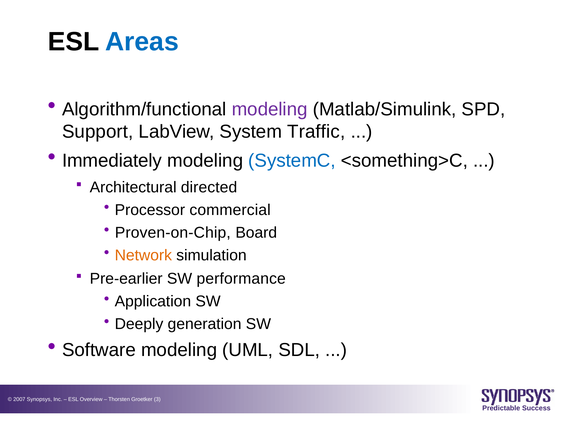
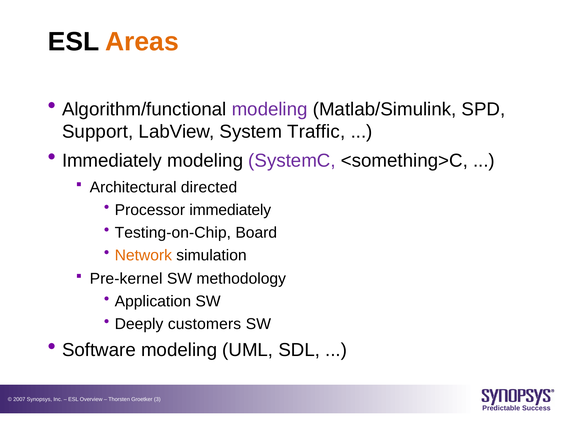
Areas colour: blue -> orange
SystemC colour: blue -> purple
Processor commercial: commercial -> immediately
Proven-on-Chip: Proven-on-Chip -> Testing-on-Chip
Pre-earlier: Pre-earlier -> Pre-kernel
performance: performance -> methodology
generation: generation -> customers
